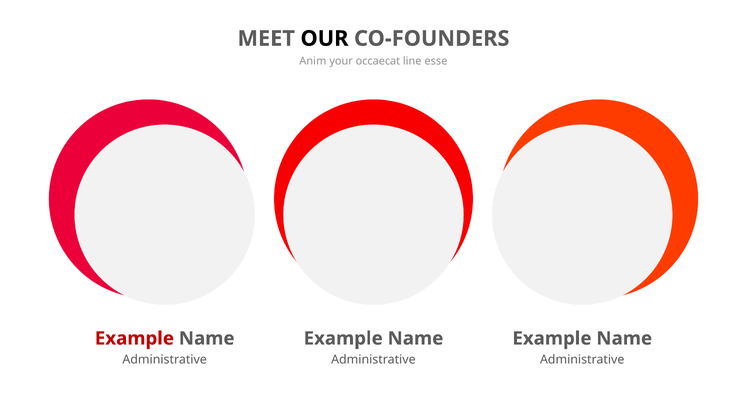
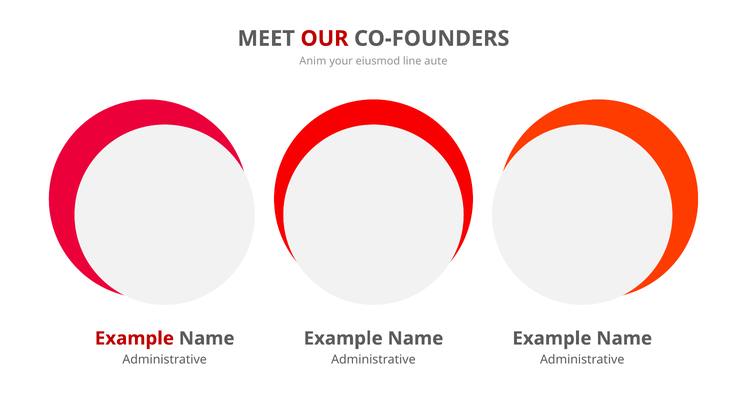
OUR colour: black -> red
occaecat: occaecat -> eiusmod
esse: esse -> aute
